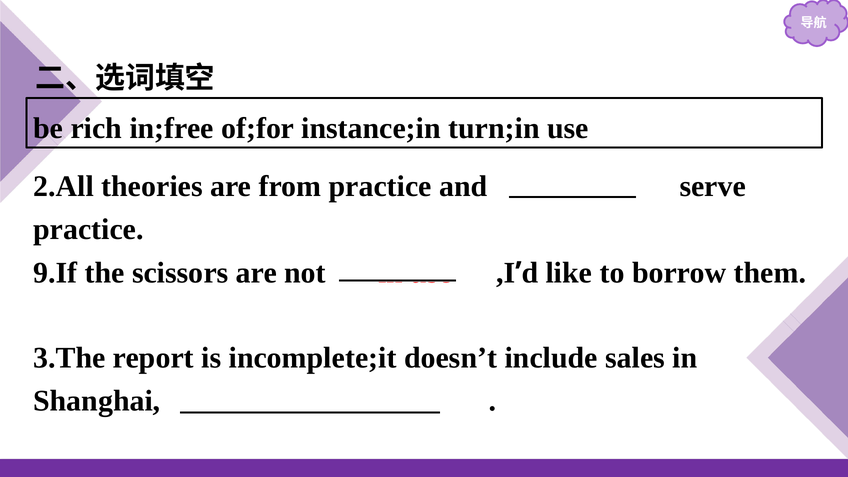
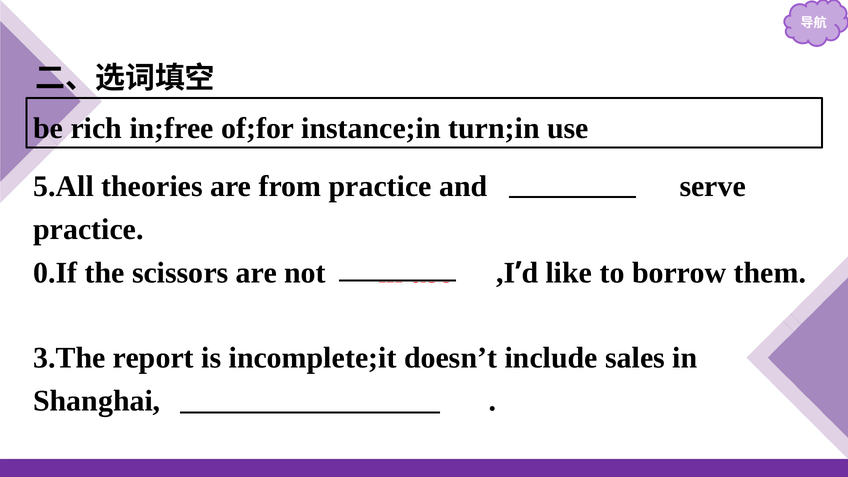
2.All: 2.All -> 5.All
9.If: 9.If -> 0.If
